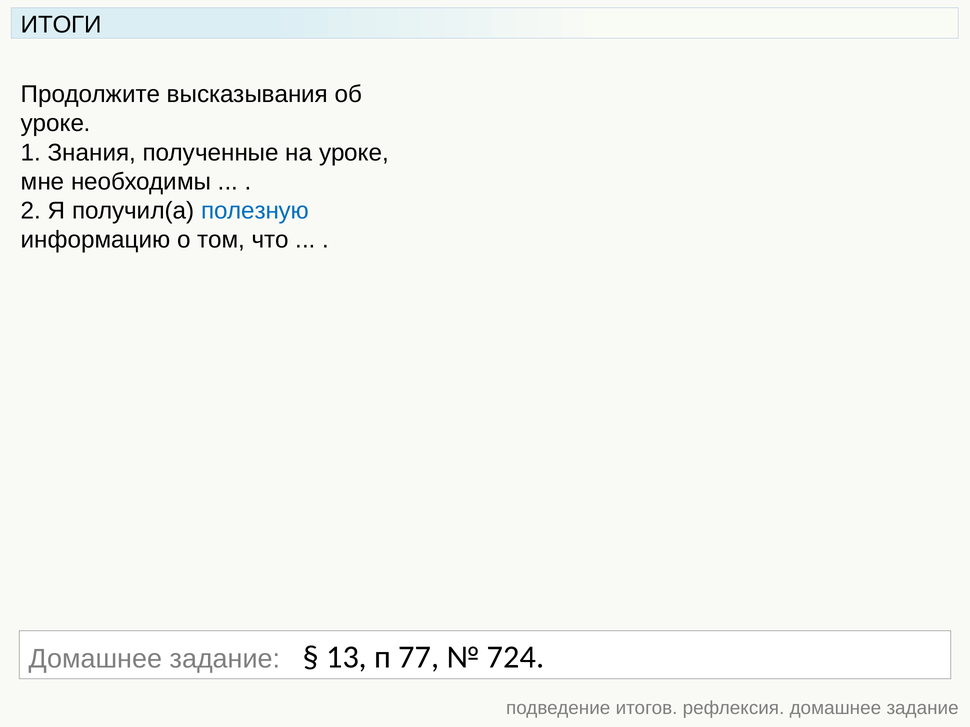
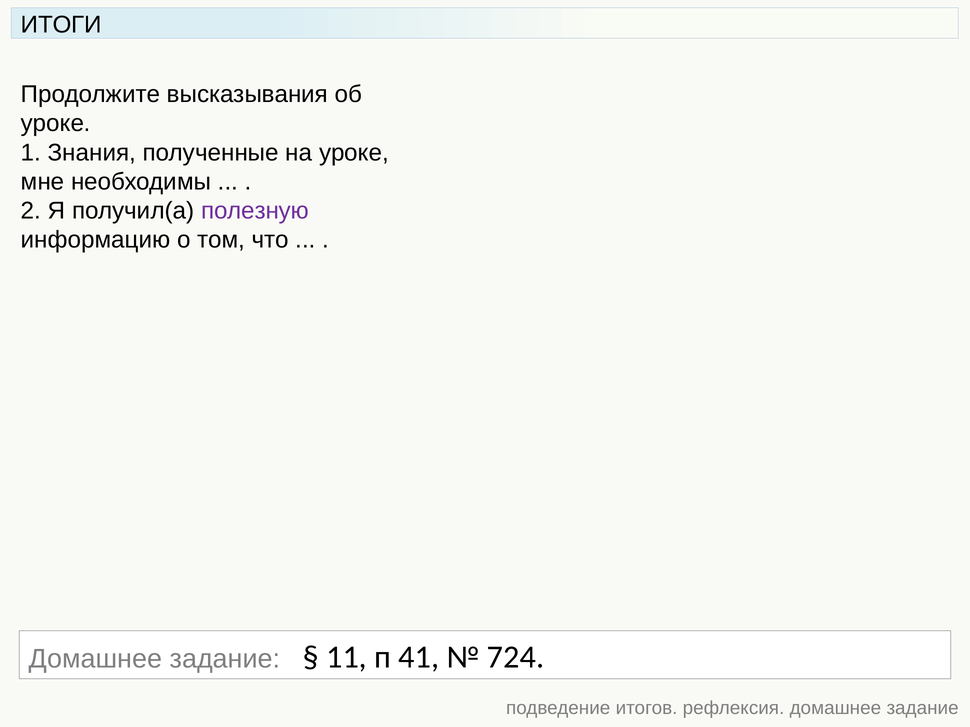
полезную colour: blue -> purple
13: 13 -> 11
77: 77 -> 41
